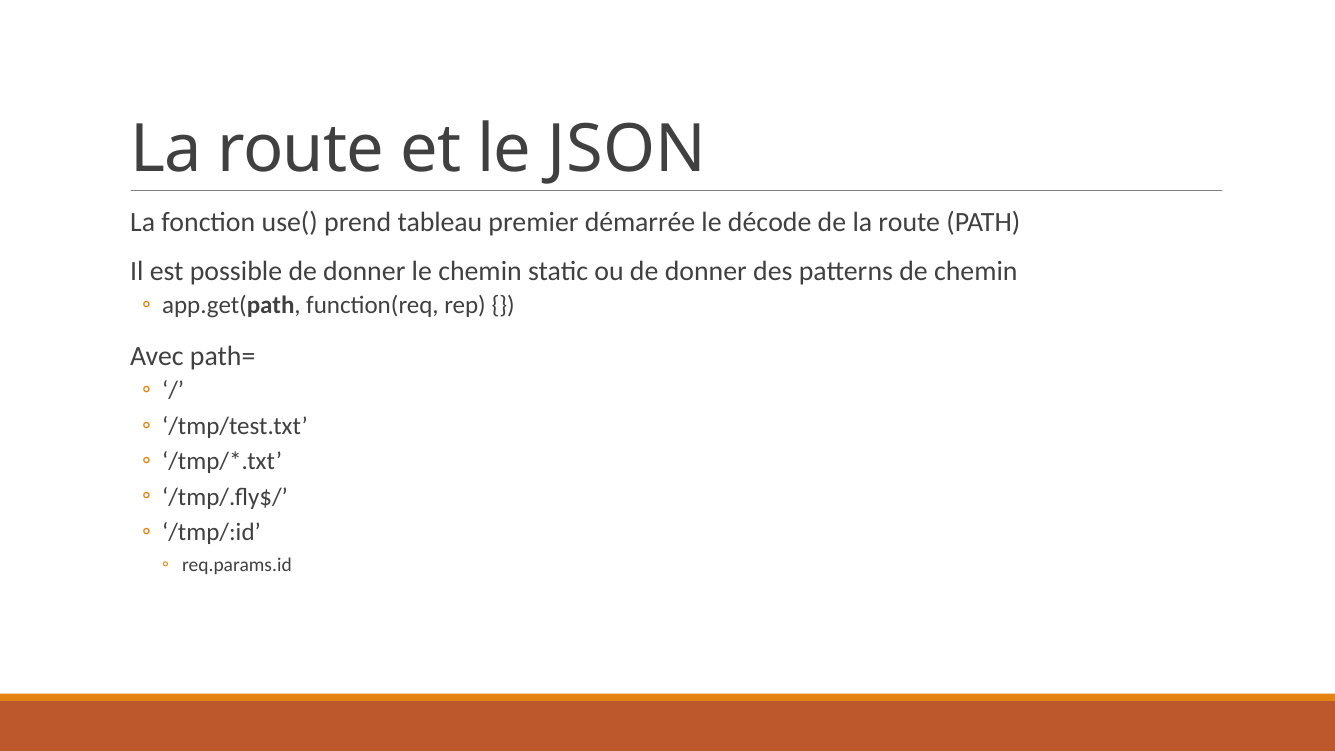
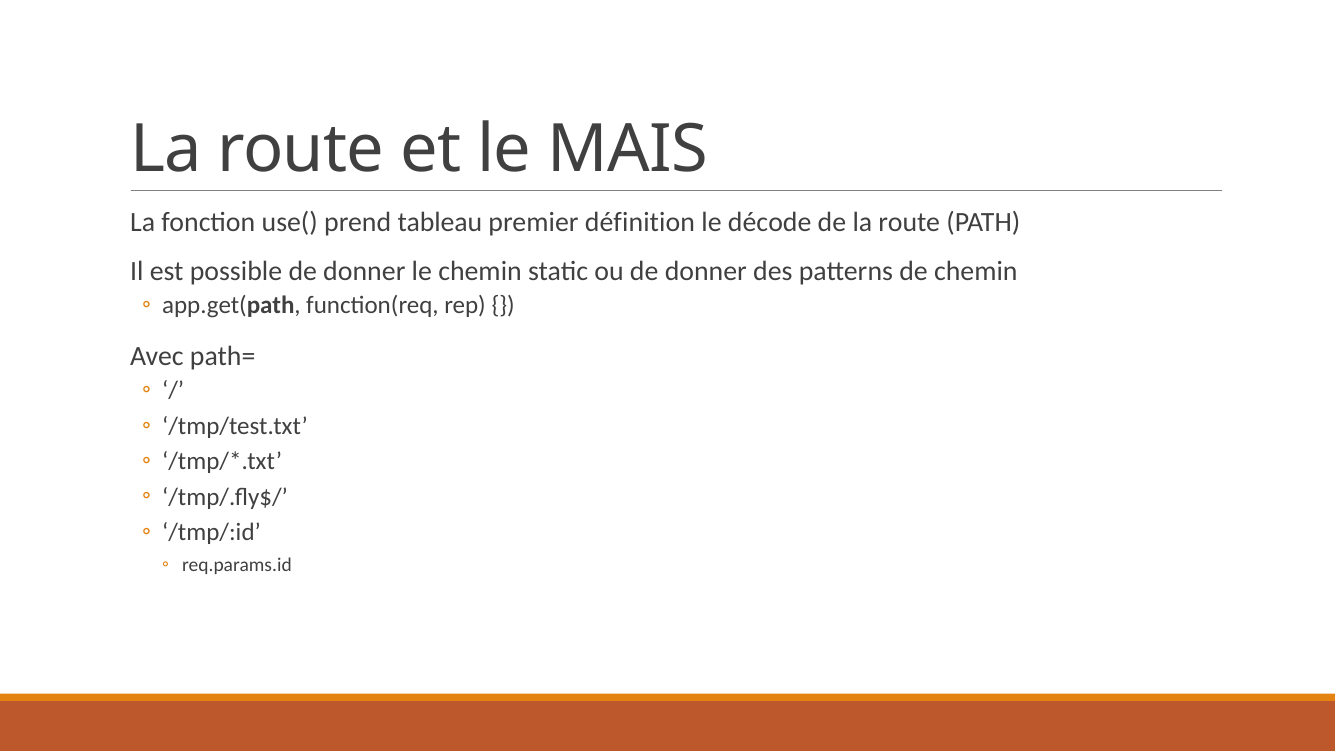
JSON: JSON -> MAIS
démarrée: démarrée -> définition
